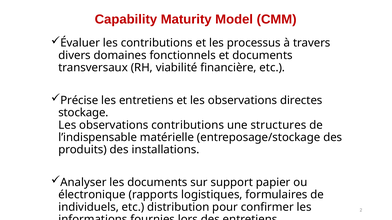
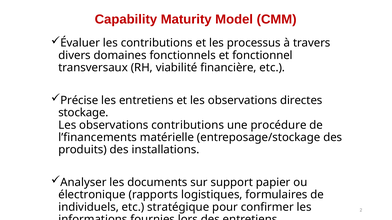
et documents: documents -> fonctionnel
structures: structures -> procédure
l’indispensable: l’indispensable -> l’financements
distribution: distribution -> stratégique
